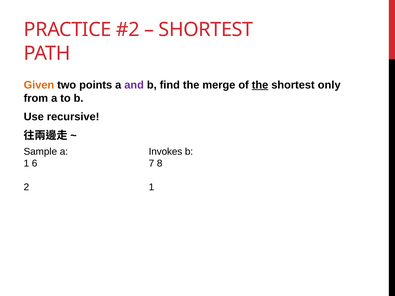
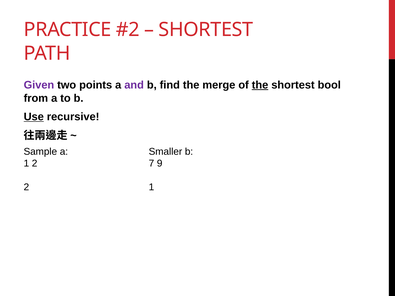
Given colour: orange -> purple
only: only -> bool
Use underline: none -> present
Invokes: Invokes -> Smaller
1 6: 6 -> 2
8: 8 -> 9
